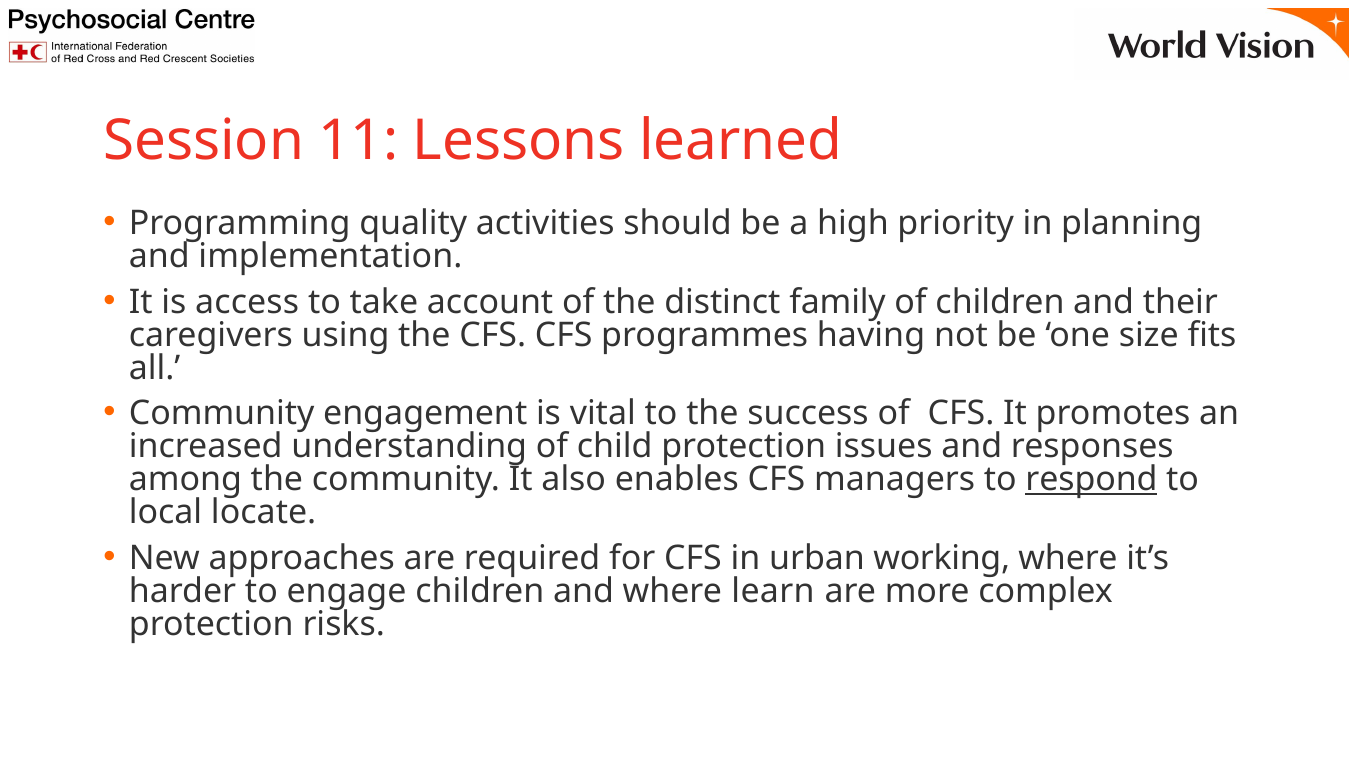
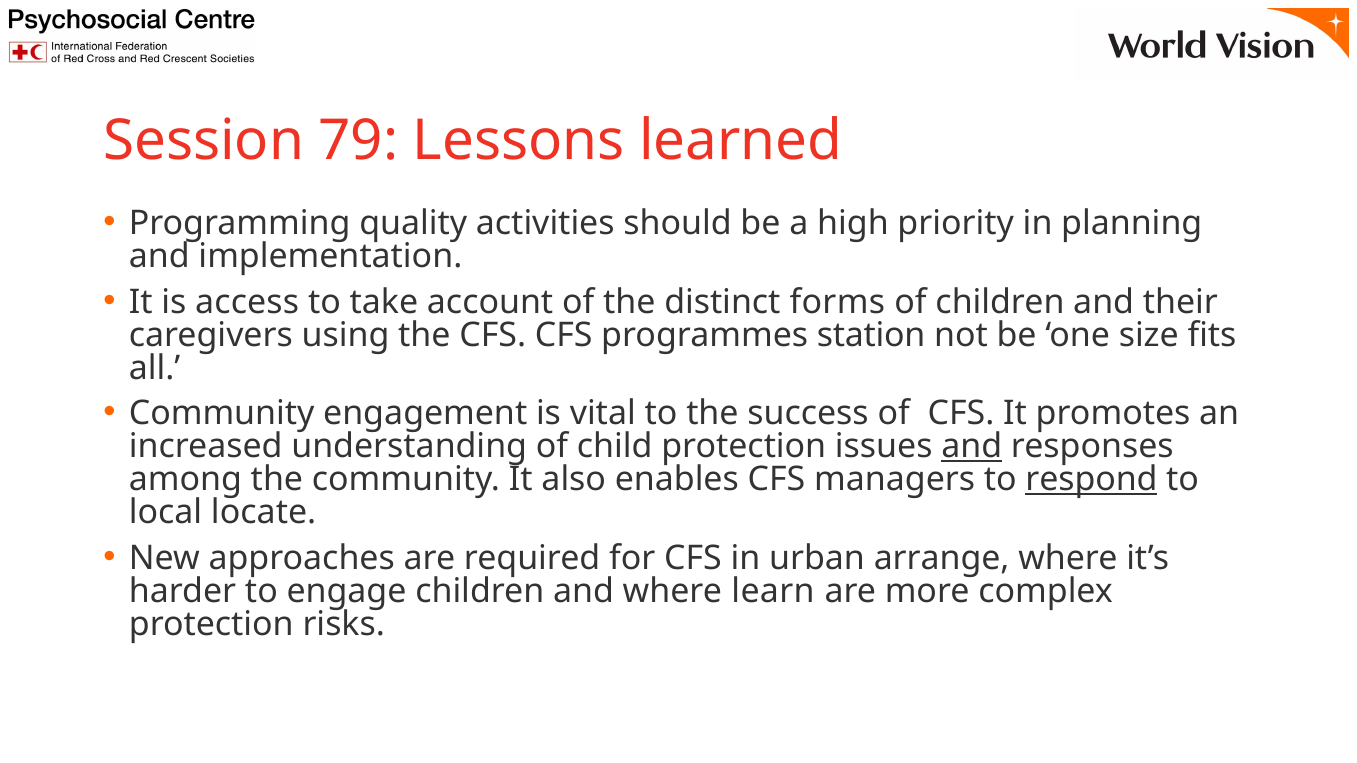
11: 11 -> 79
family: family -> forms
having: having -> station
and at (972, 447) underline: none -> present
working: working -> arrange
